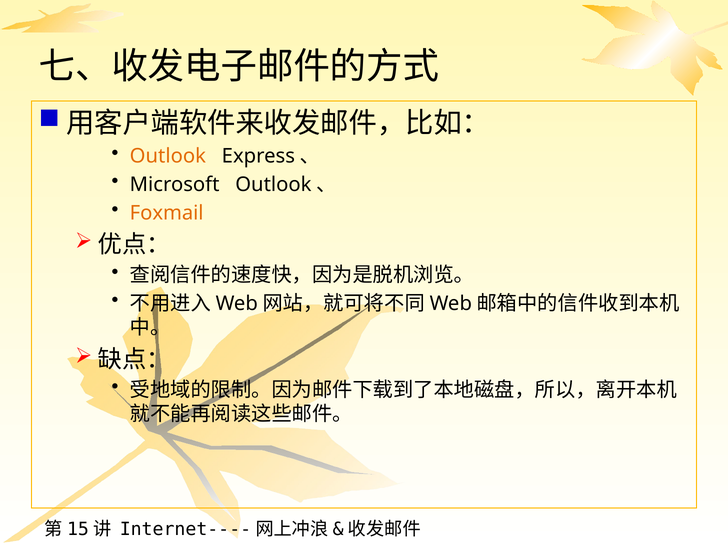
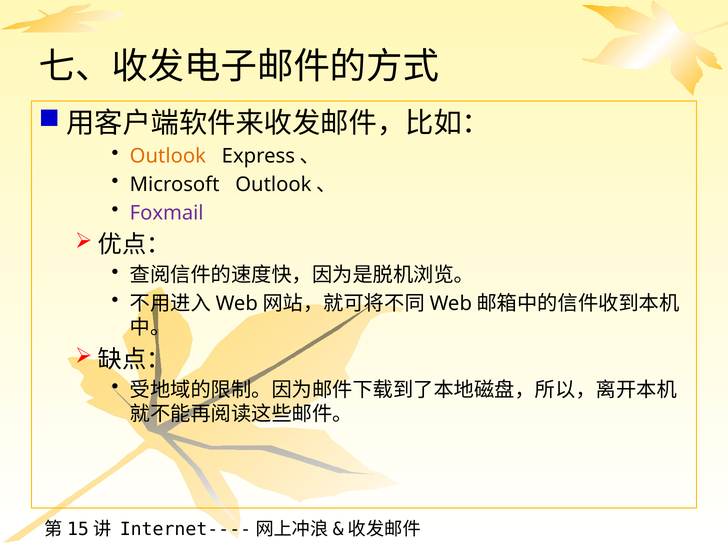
Foxmail colour: orange -> purple
